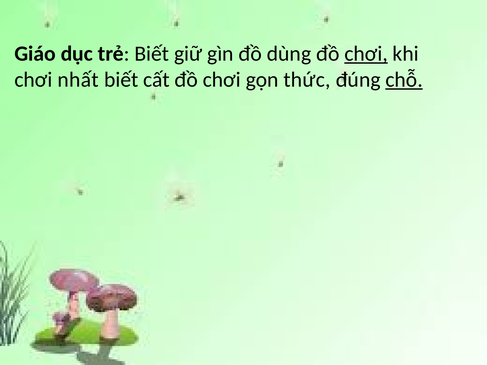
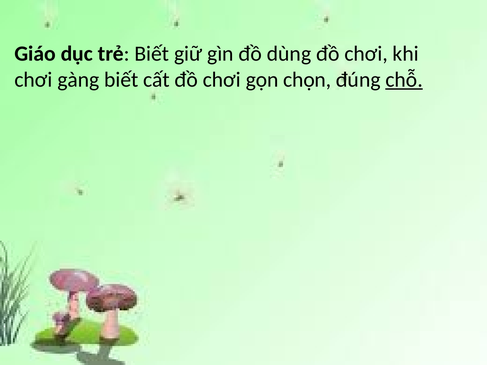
chơi at (366, 54) underline: present -> none
nhất: nhất -> gàng
thức: thức -> chọn
